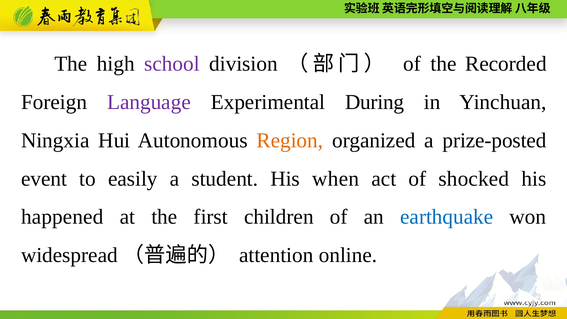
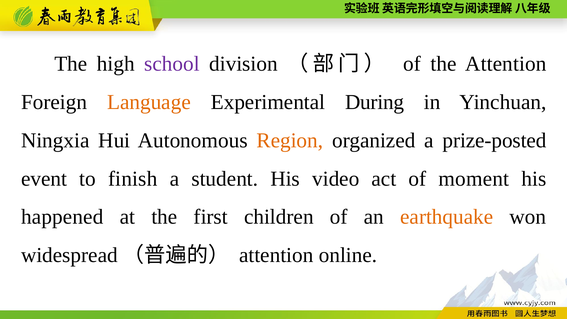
the Recorded: Recorded -> Attention
Language colour: purple -> orange
easily: easily -> finish
when: when -> video
shocked: shocked -> moment
earthquake colour: blue -> orange
